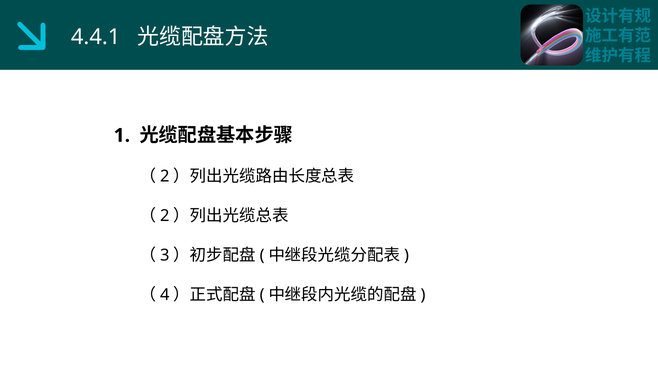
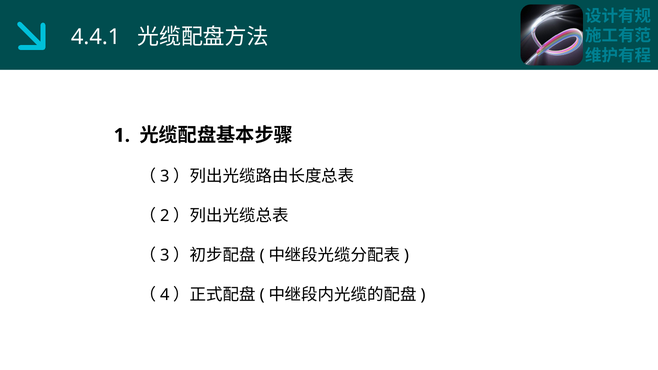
2 at (165, 176): 2 -> 3
